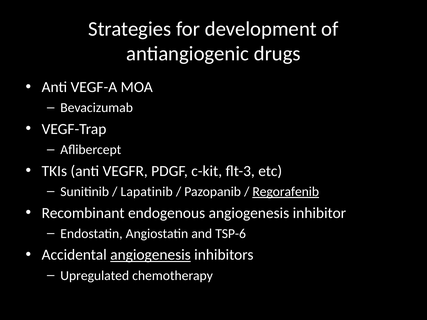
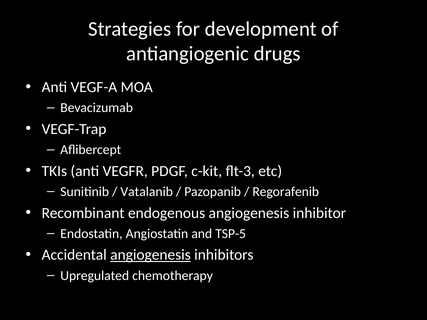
Lapatinib: Lapatinib -> Vatalanib
Regorafenib underline: present -> none
TSP-6: TSP-6 -> TSP-5
